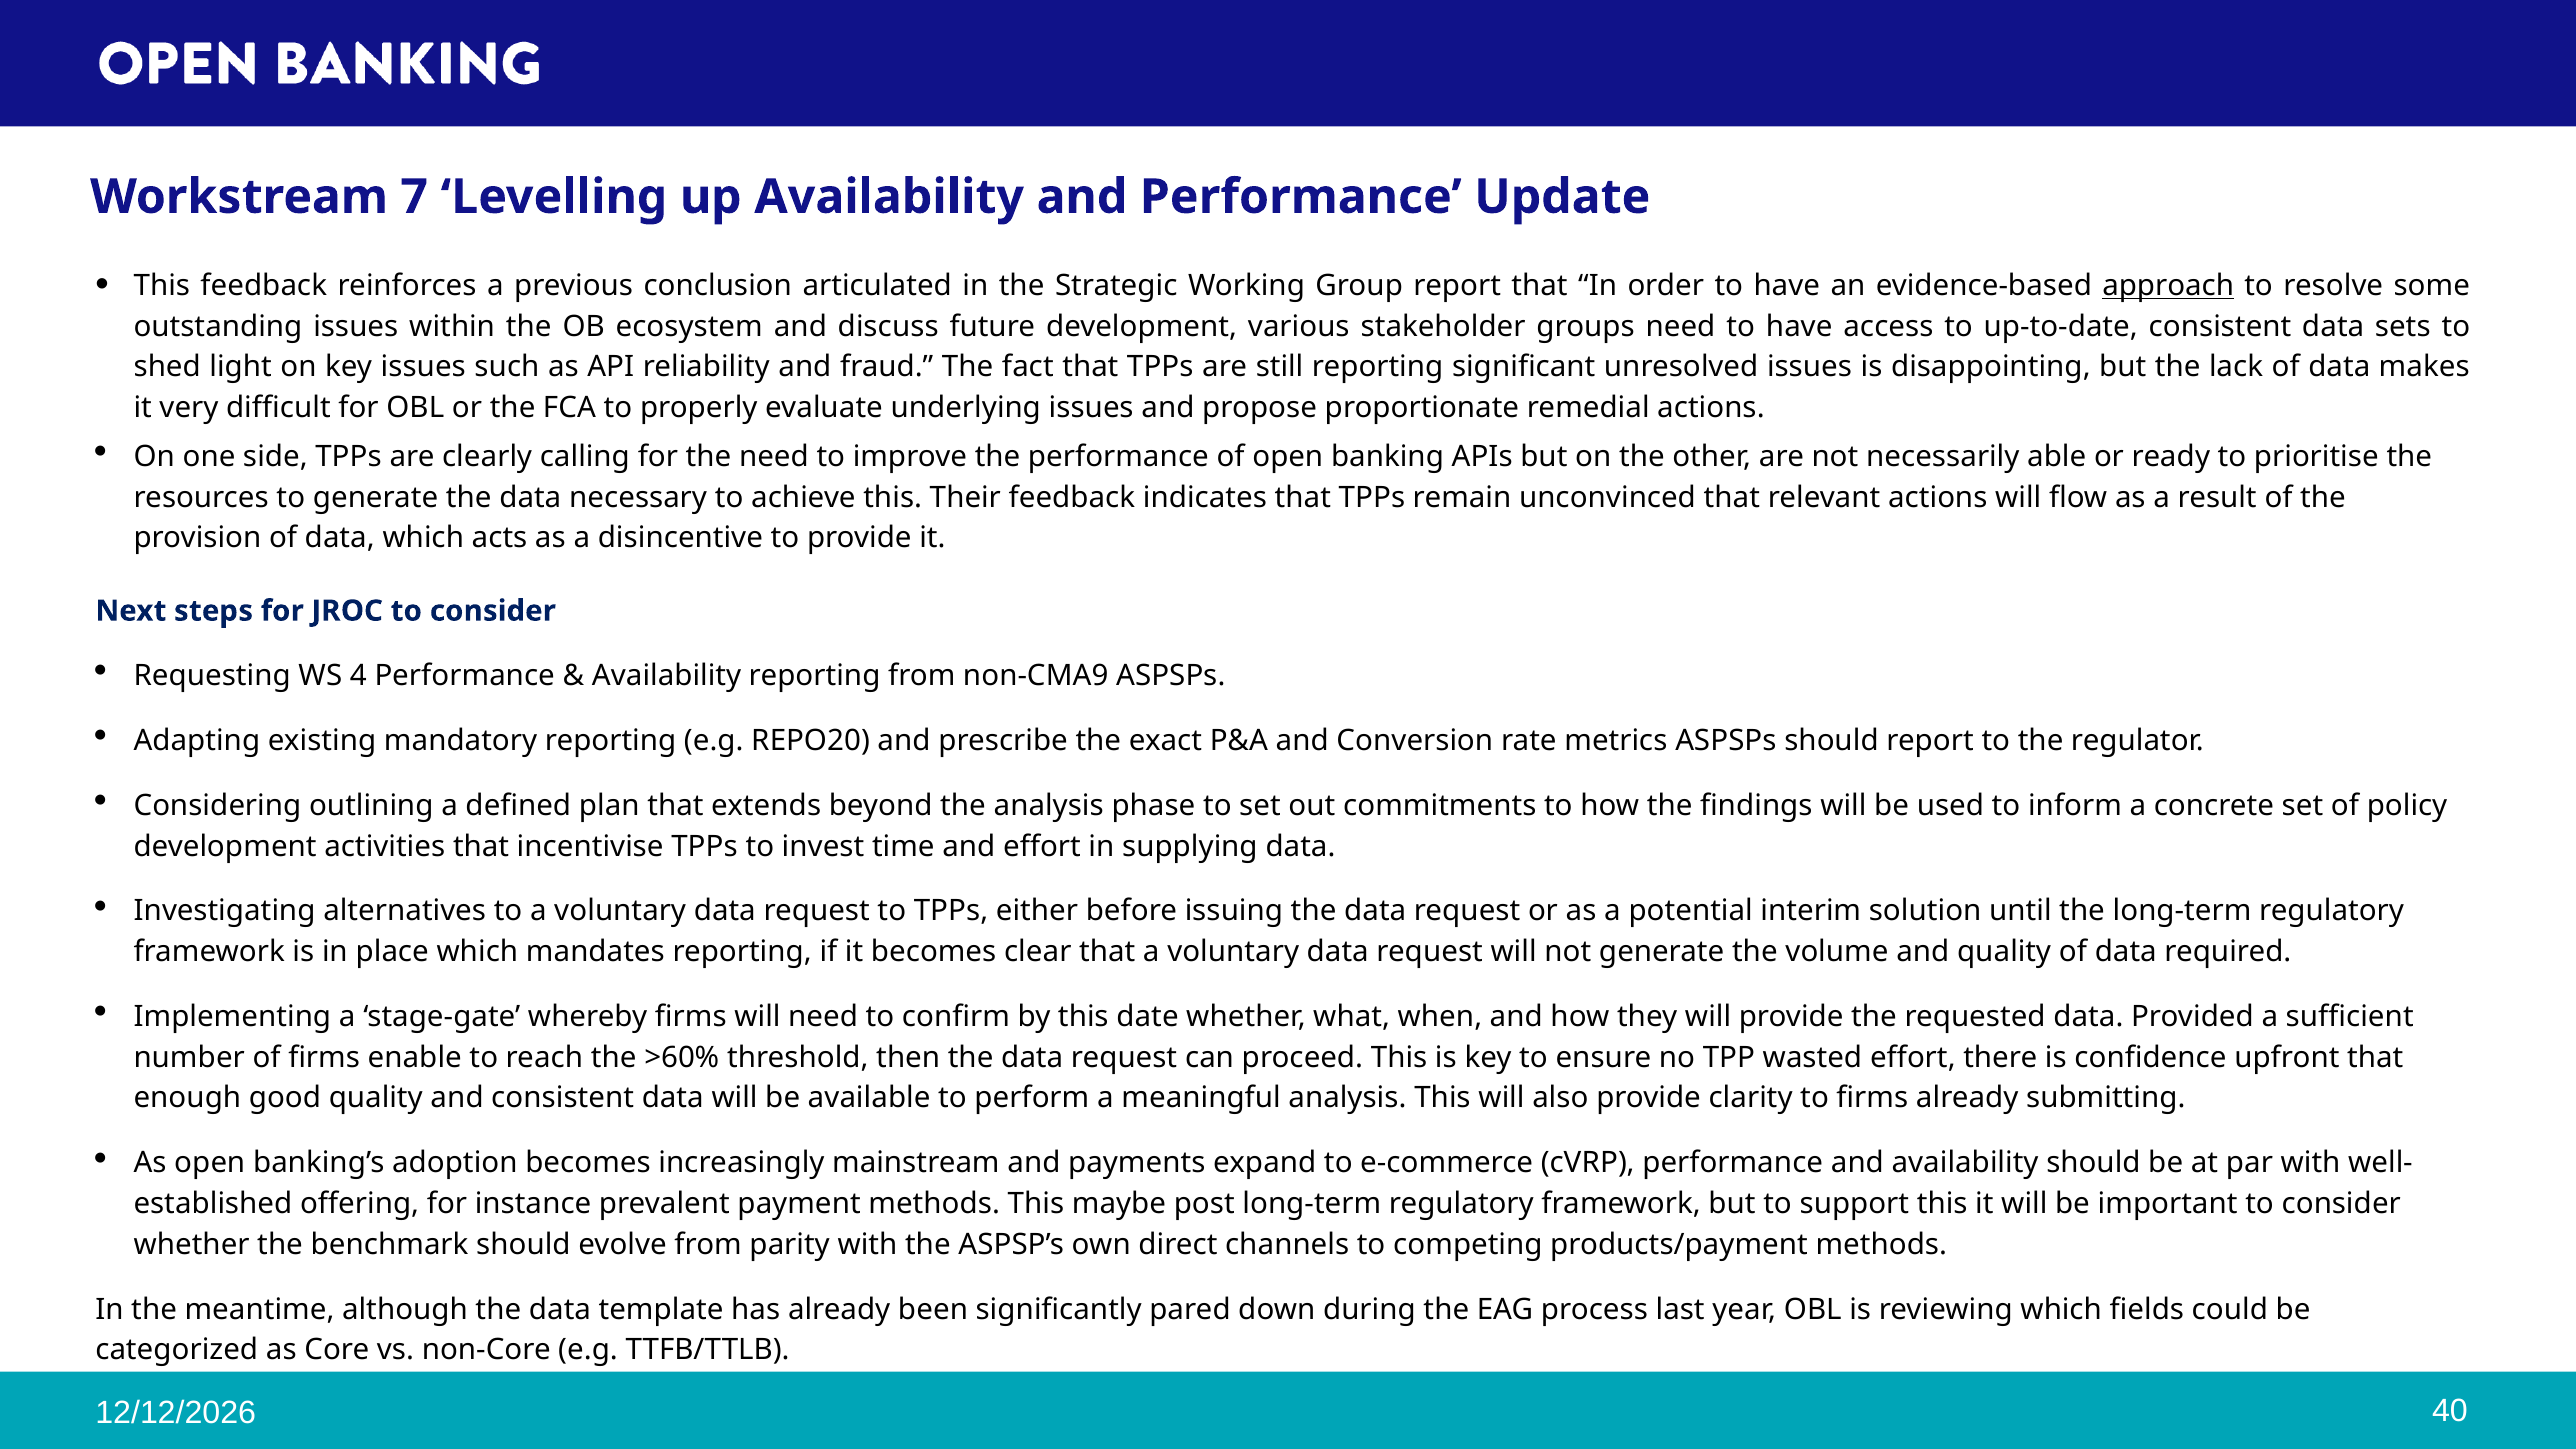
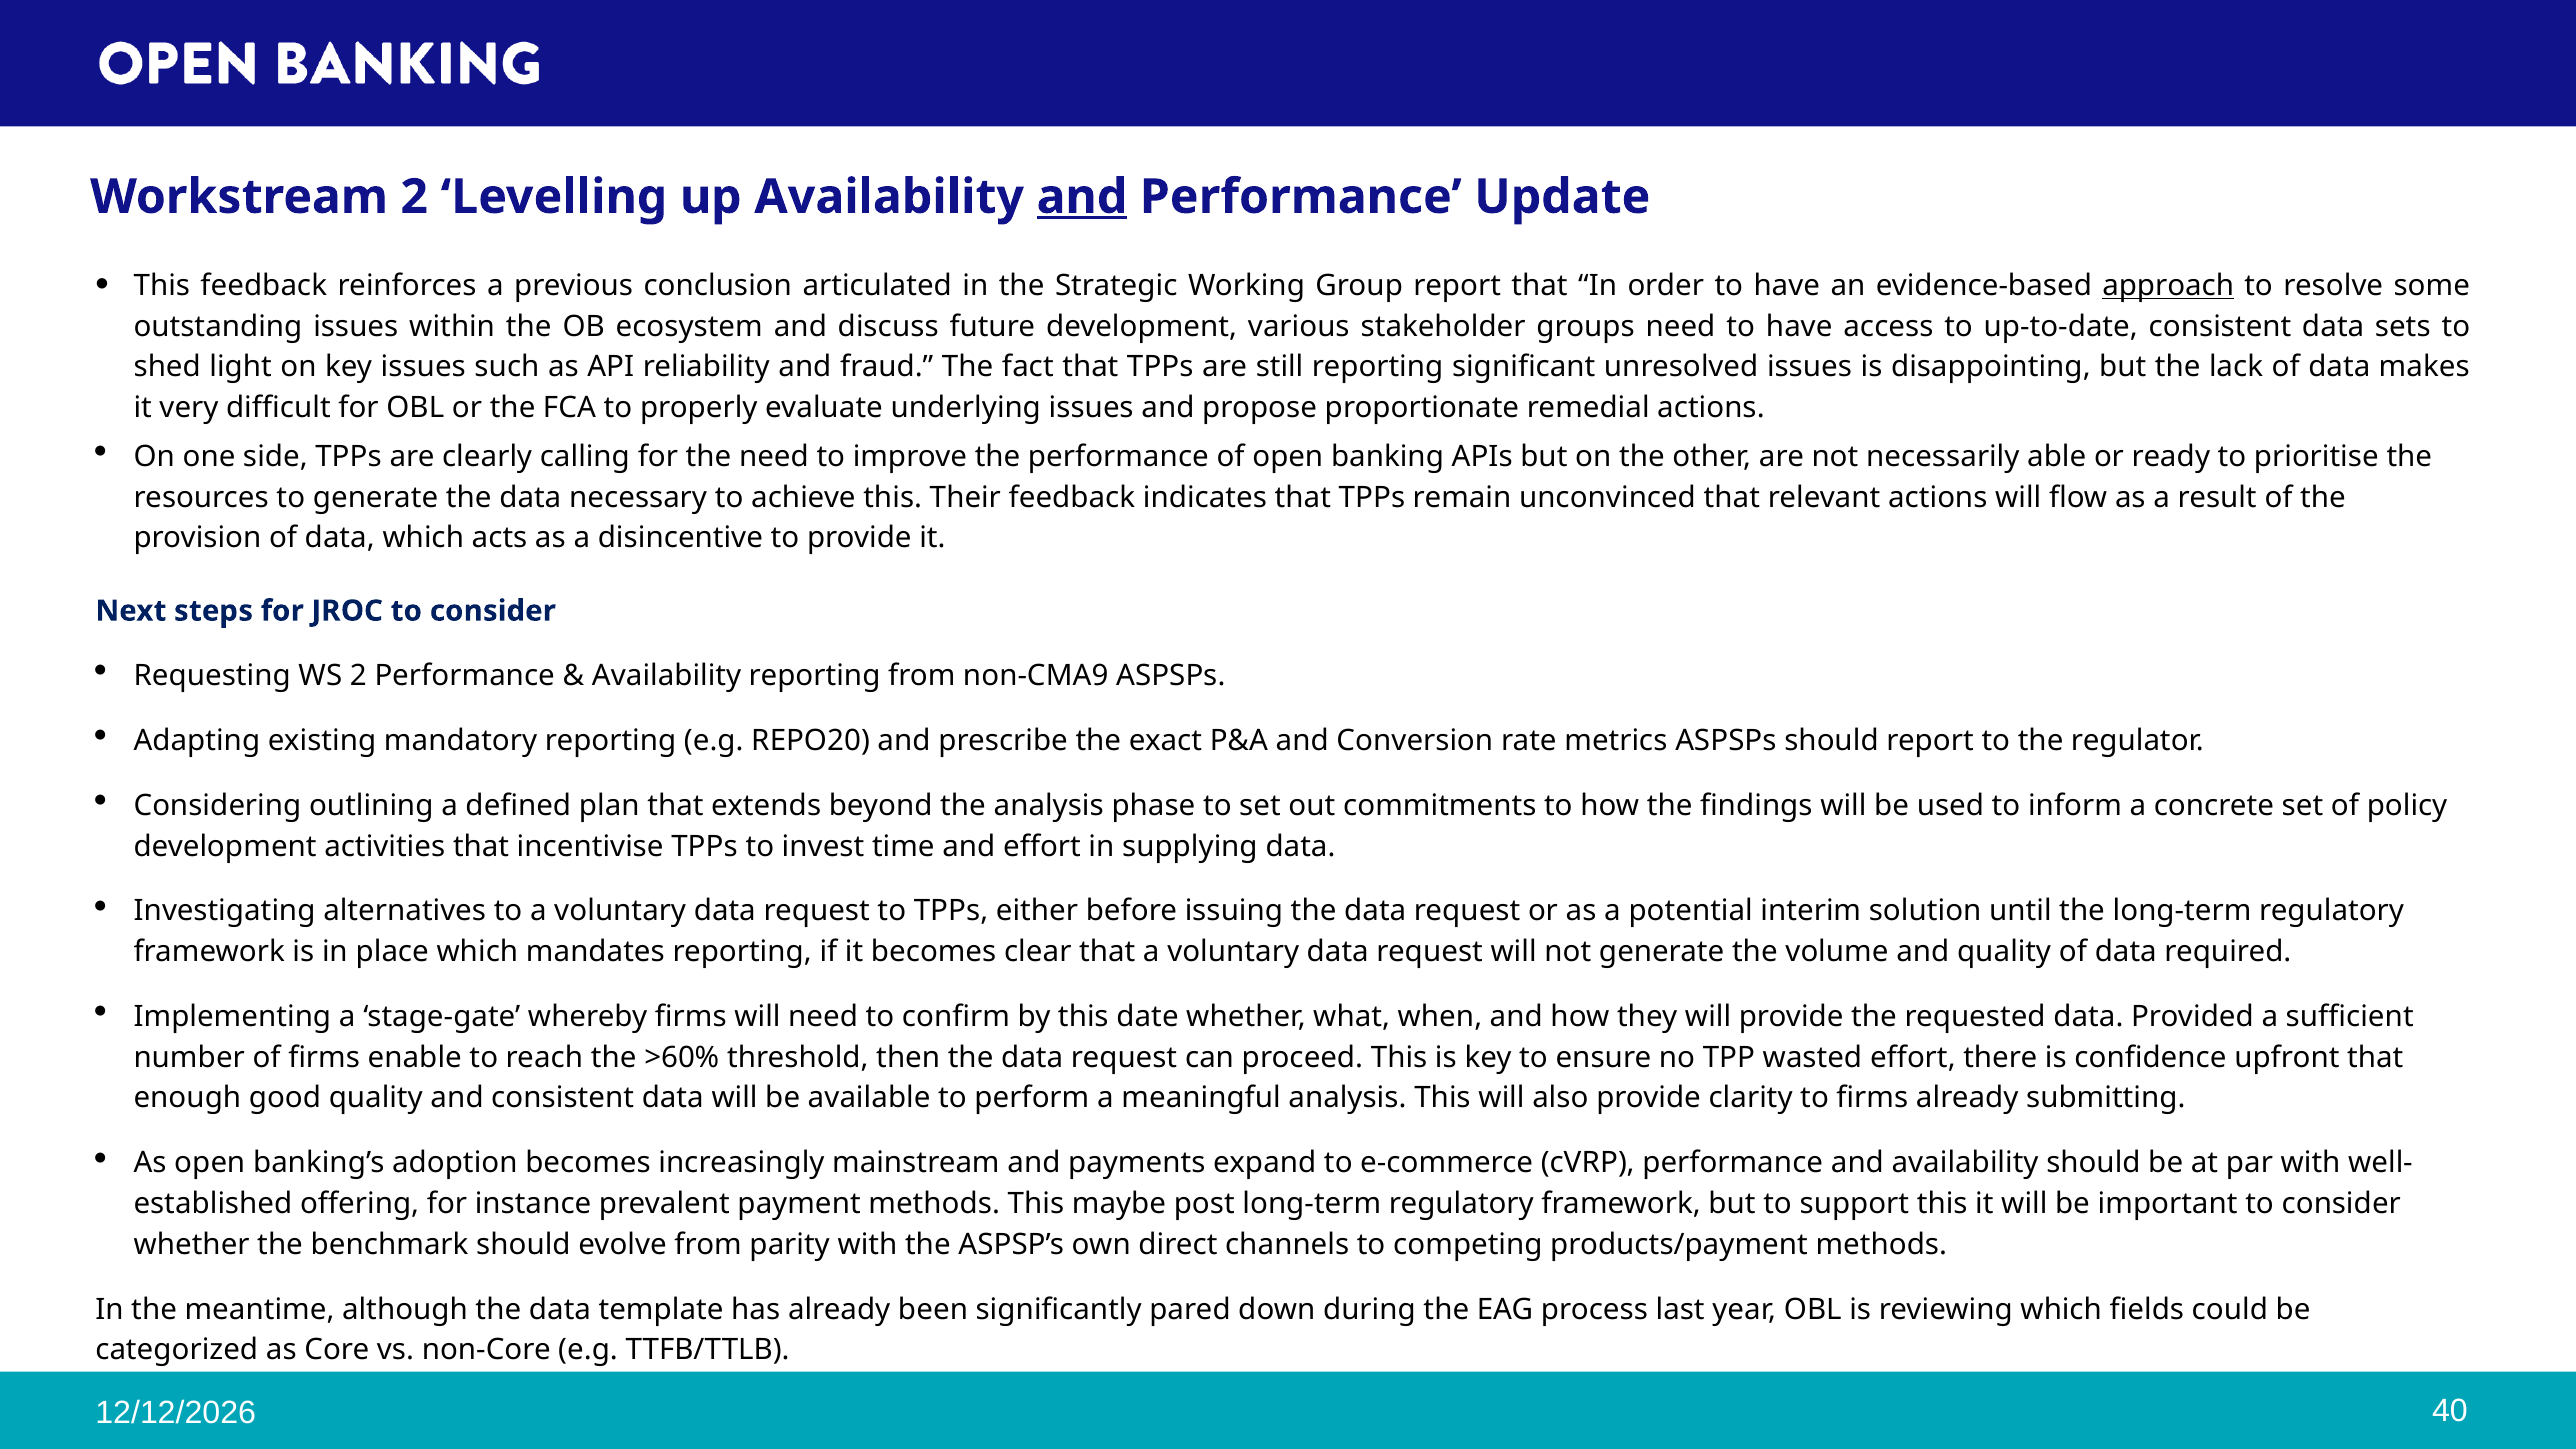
Workstream 7: 7 -> 2
and at (1082, 197) underline: none -> present
WS 4: 4 -> 2
